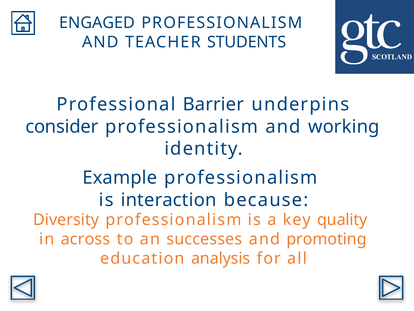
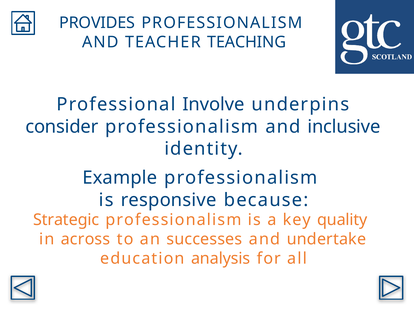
ENGAGED: ENGAGED -> PROVIDES
STUDENTS: STUDENTS -> TEACHING
Barrier: Barrier -> Involve
working: working -> inclusive
interaction: interaction -> responsive
Diversity: Diversity -> Strategic
promoting: promoting -> undertake
